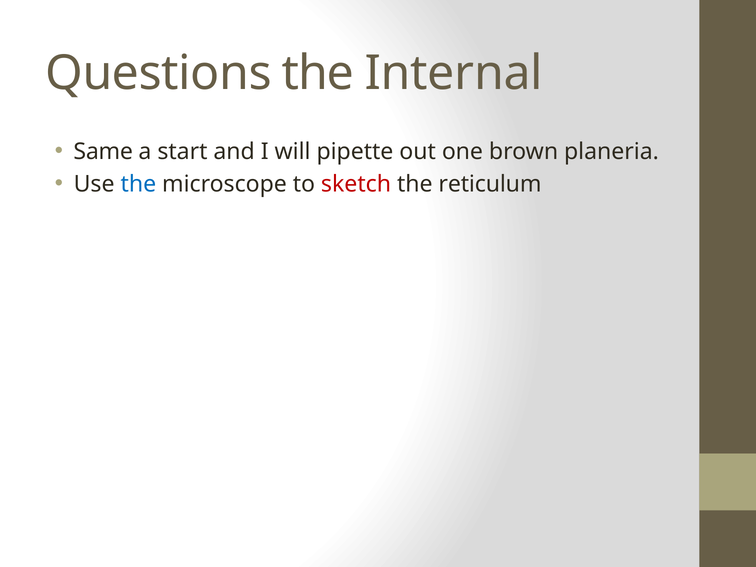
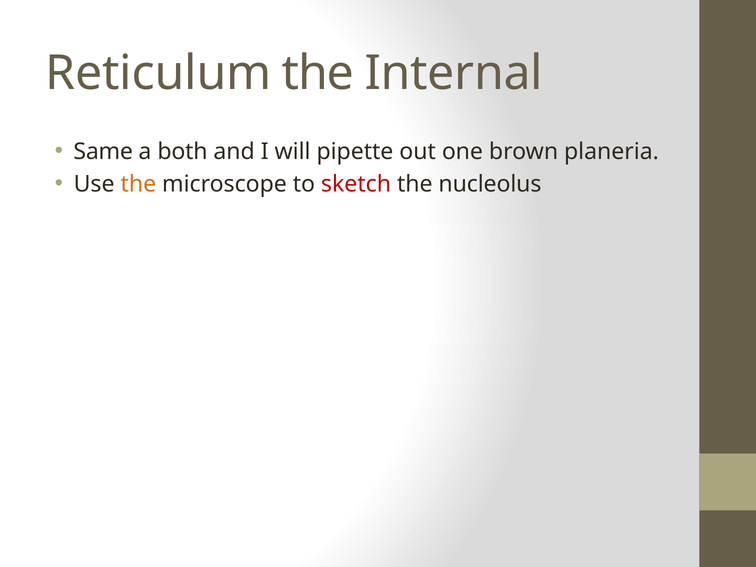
Questions: Questions -> Reticulum
start: start -> both
the at (138, 184) colour: blue -> orange
reticulum: reticulum -> nucleolus
